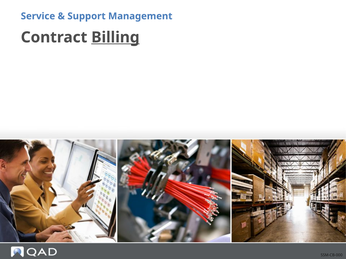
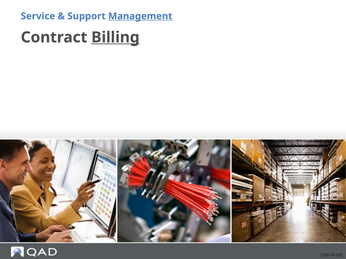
Management underline: none -> present
